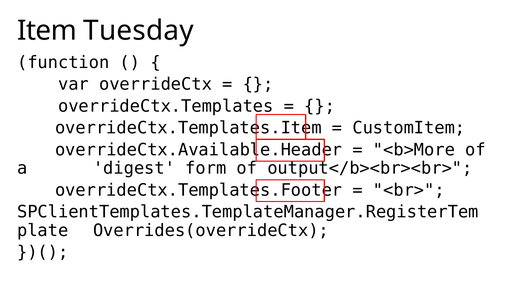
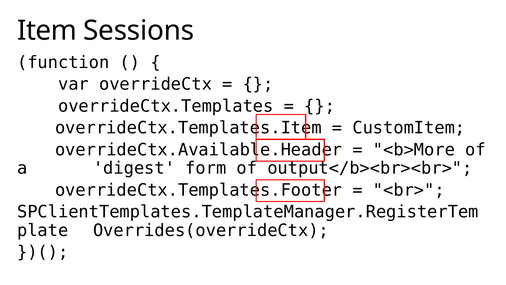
Tuesday: Tuesday -> Sessions
